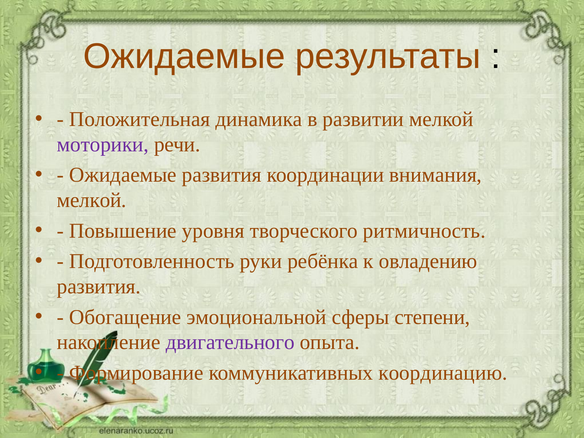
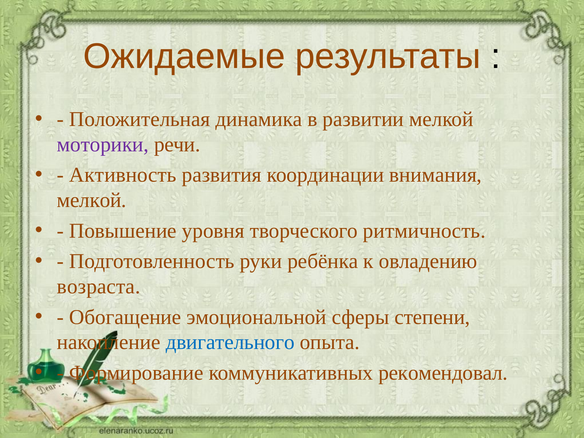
Ожидаемые at (123, 175): Ожидаемые -> Активность
развития at (99, 287): развития -> возраста
двигательного colour: purple -> blue
координацию: координацию -> рекомендовал
